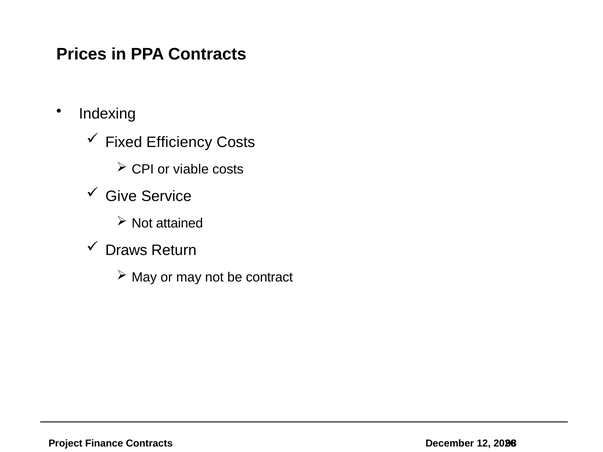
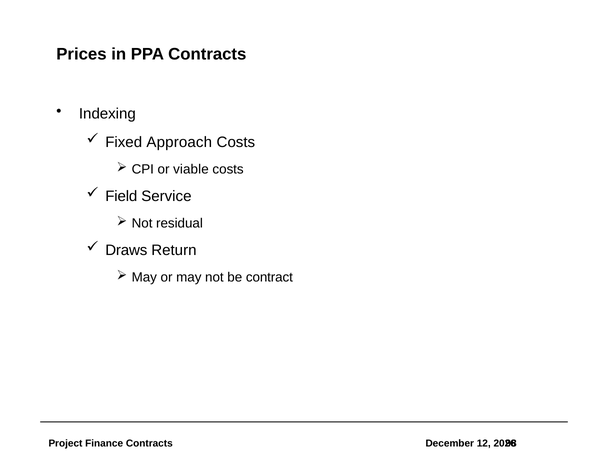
Efficiency: Efficiency -> Approach
Give: Give -> Field
attained: attained -> residual
